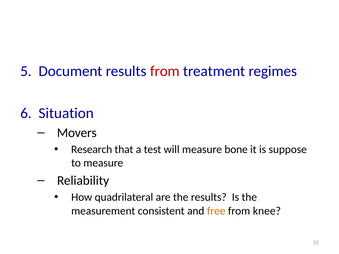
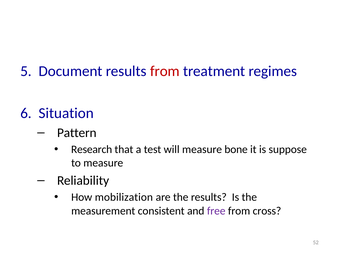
Movers: Movers -> Pattern
quadrilateral: quadrilateral -> mobilization
free colour: orange -> purple
knee: knee -> cross
